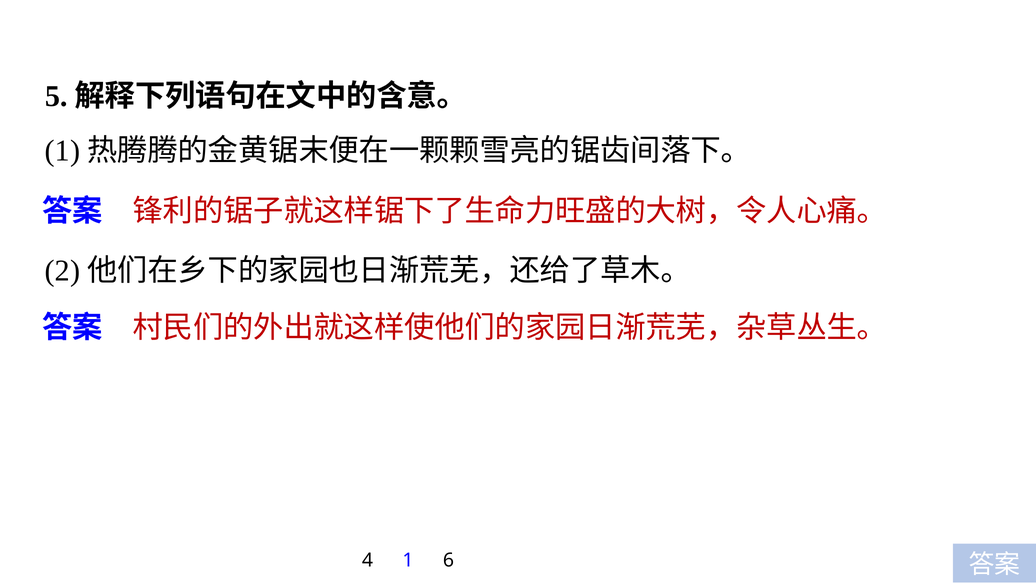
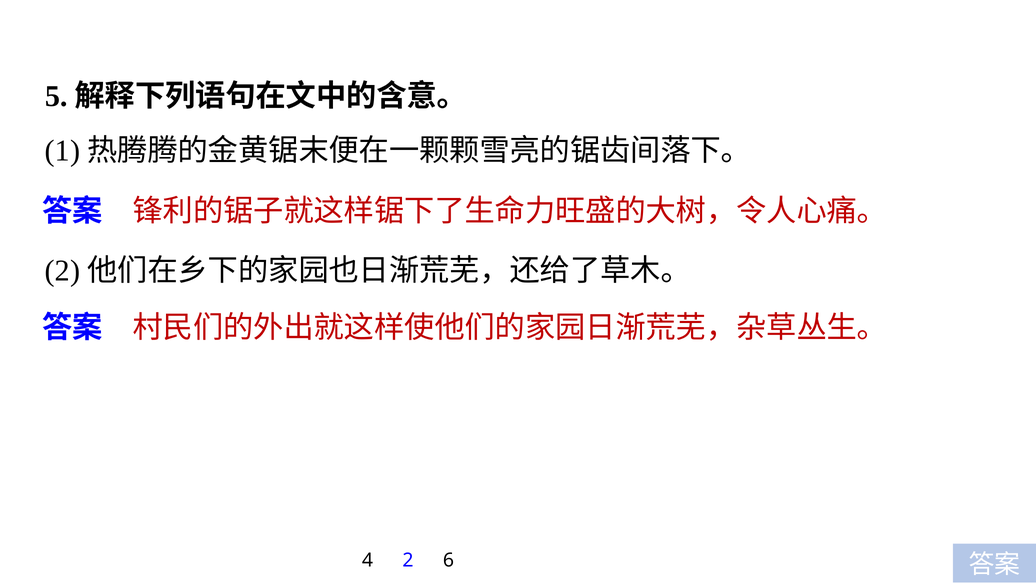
4 1: 1 -> 2
